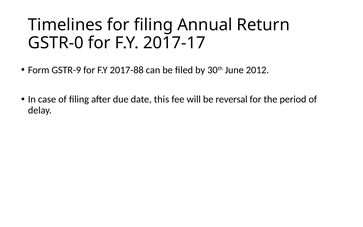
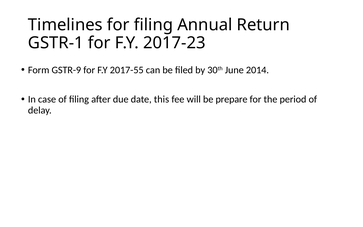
GSTR-0: GSTR-0 -> GSTR-1
2017-17: 2017-17 -> 2017-23
2017-88: 2017-88 -> 2017-55
2012: 2012 -> 2014
reversal: reversal -> prepare
